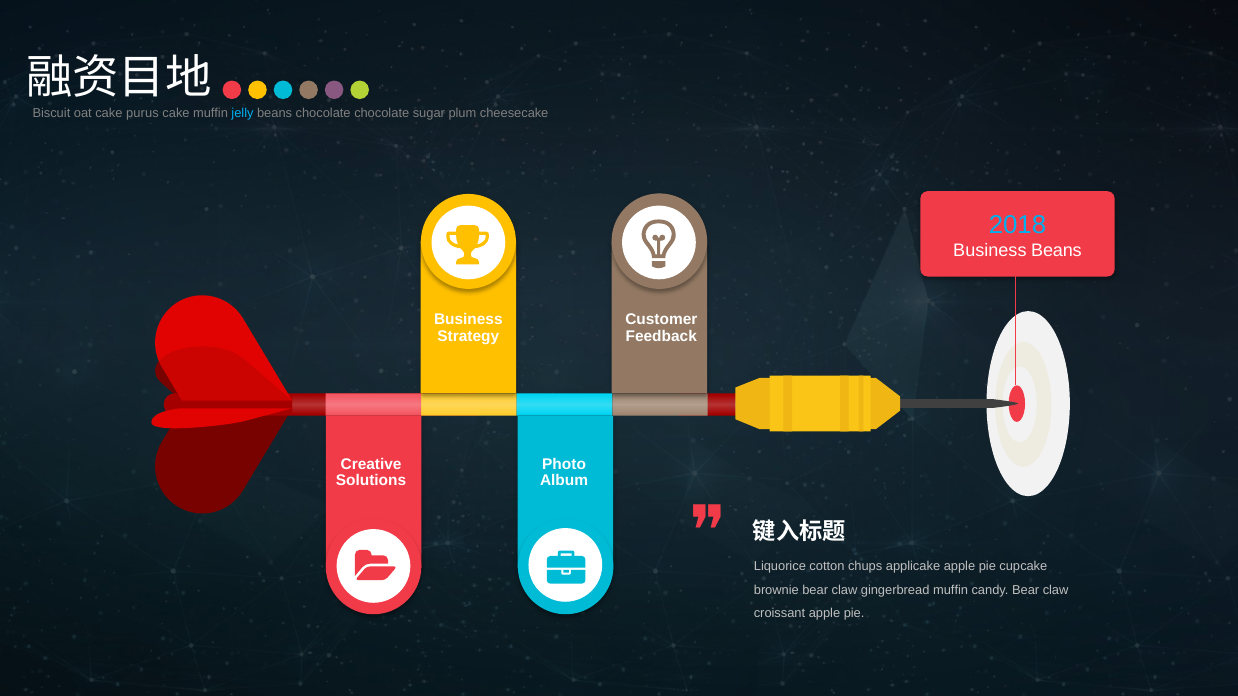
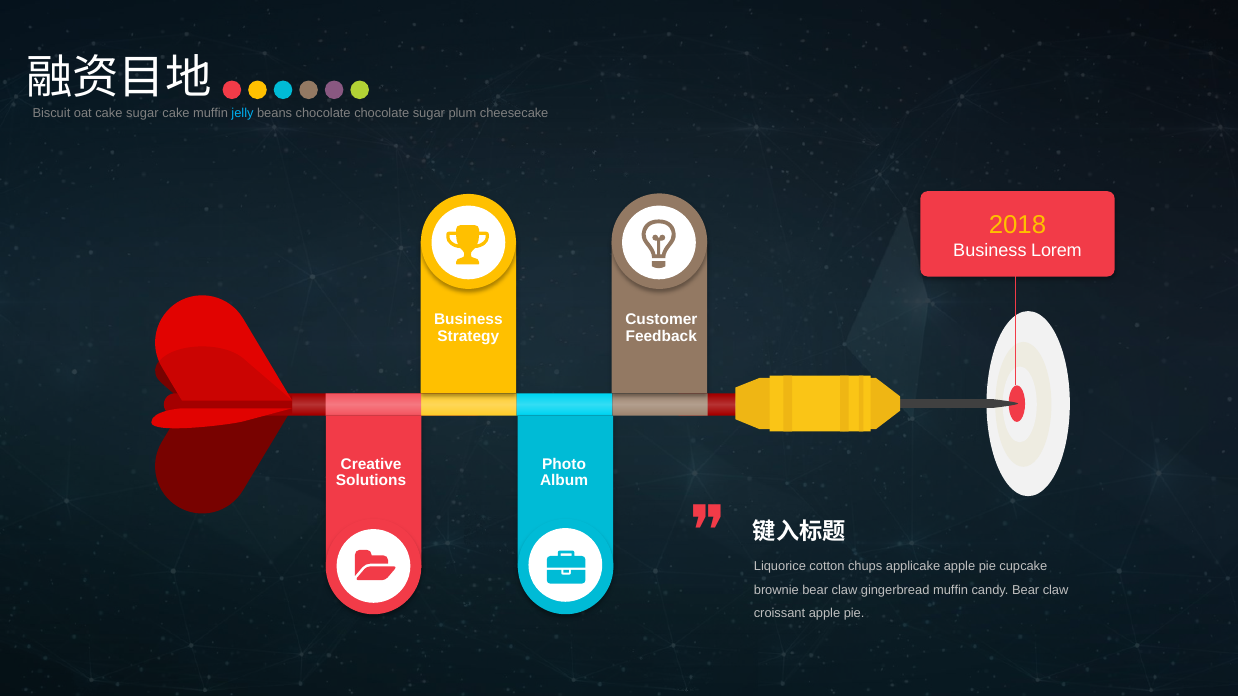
cake purus: purus -> sugar
2018 colour: light blue -> yellow
Business Beans: Beans -> Lorem
